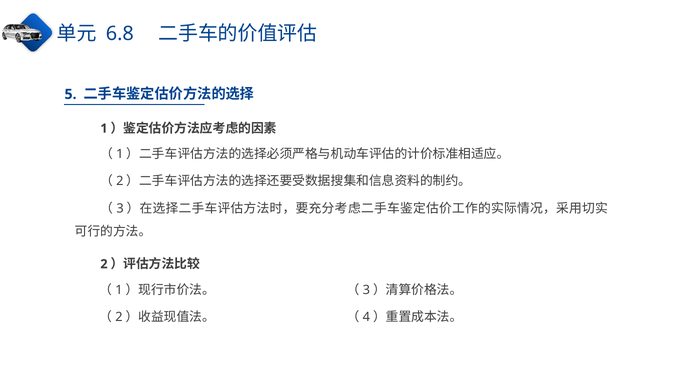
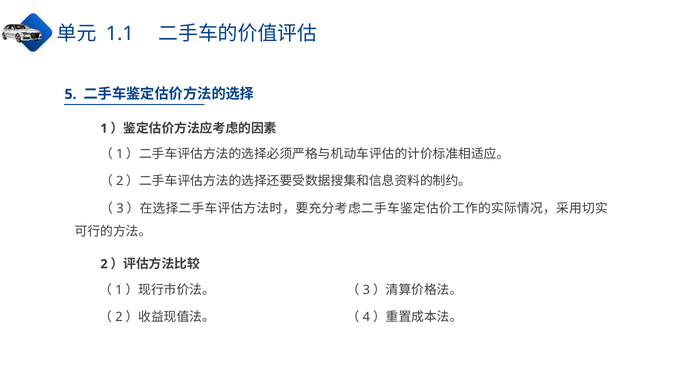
6.8: 6.8 -> 1.1
